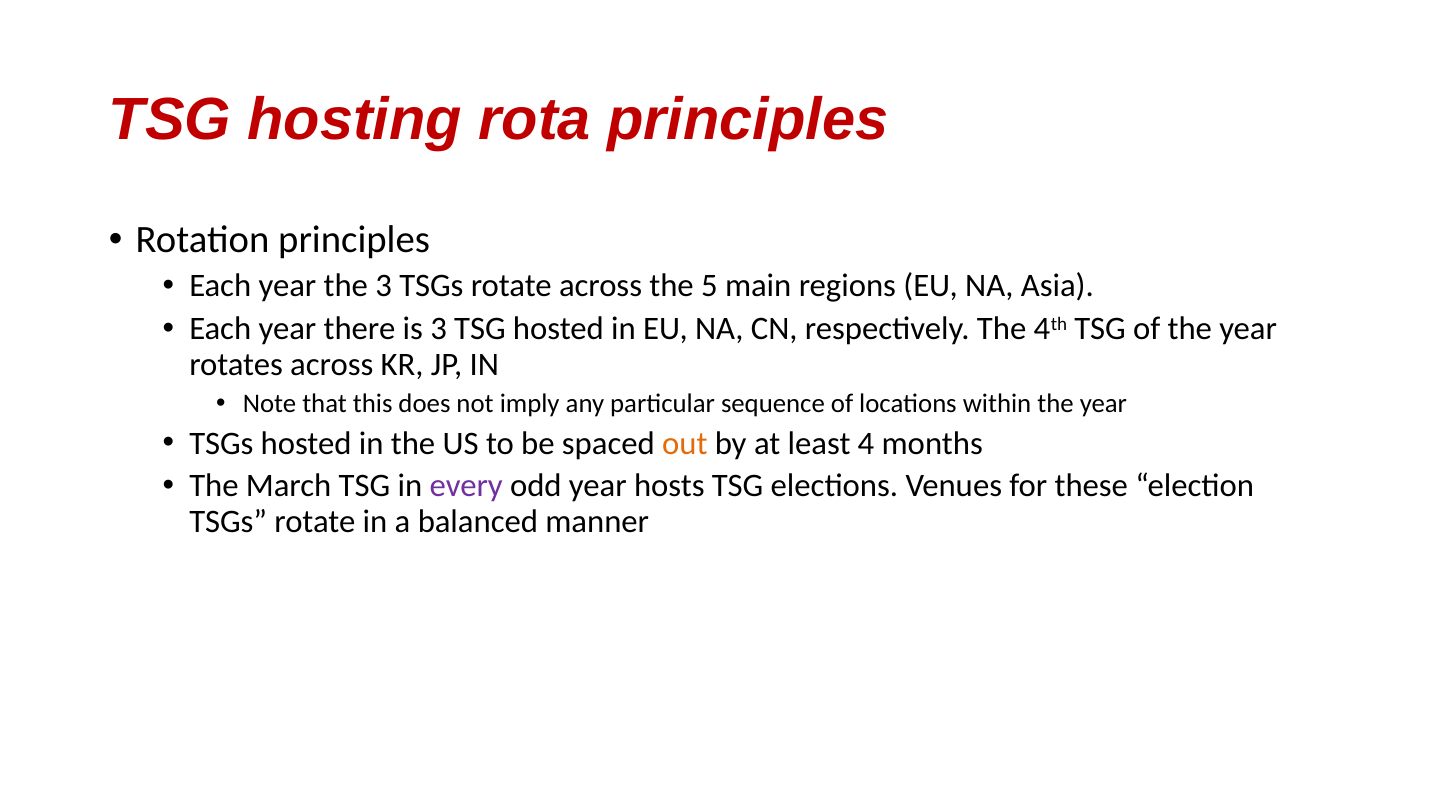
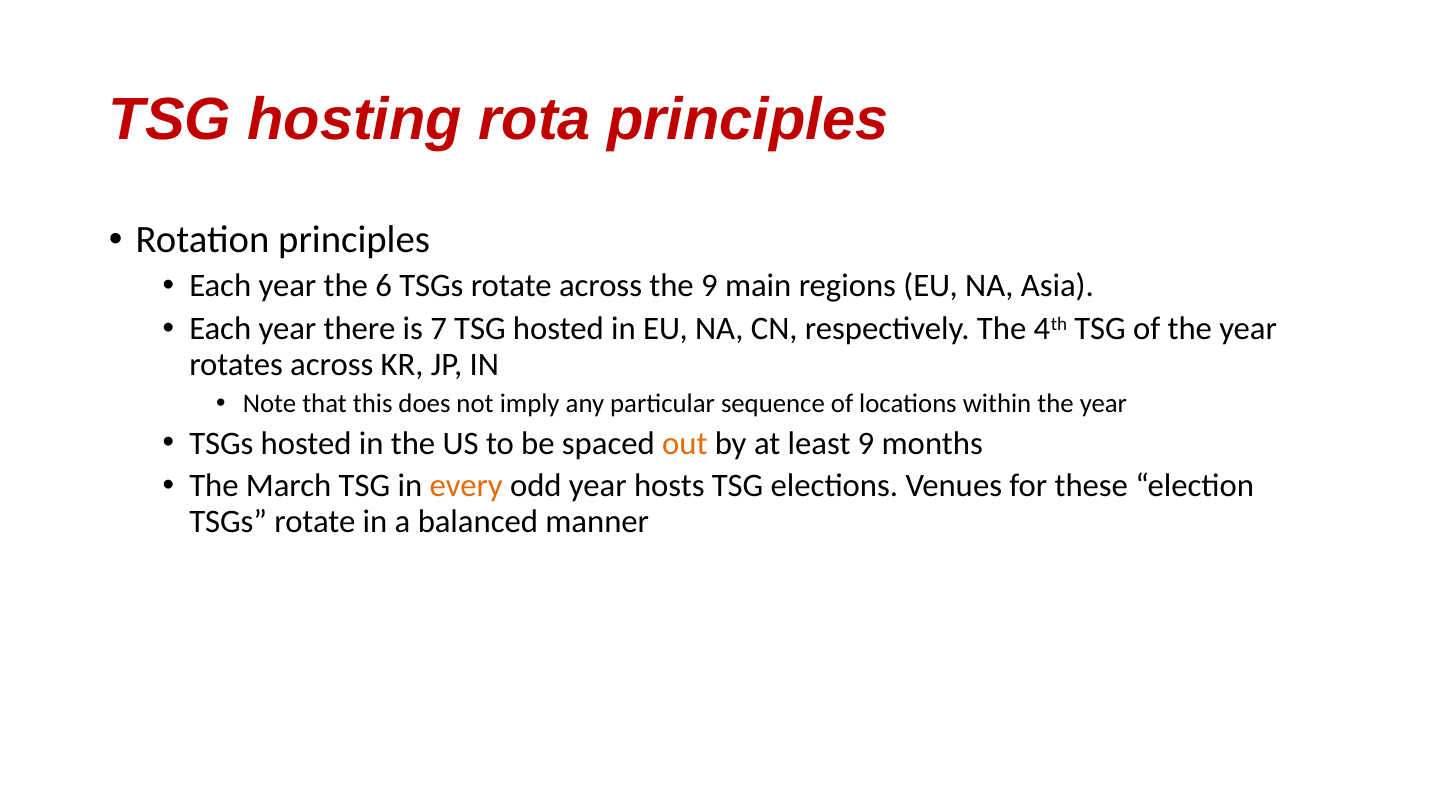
the 3: 3 -> 6
the 5: 5 -> 9
is 3: 3 -> 7
least 4: 4 -> 9
every colour: purple -> orange
